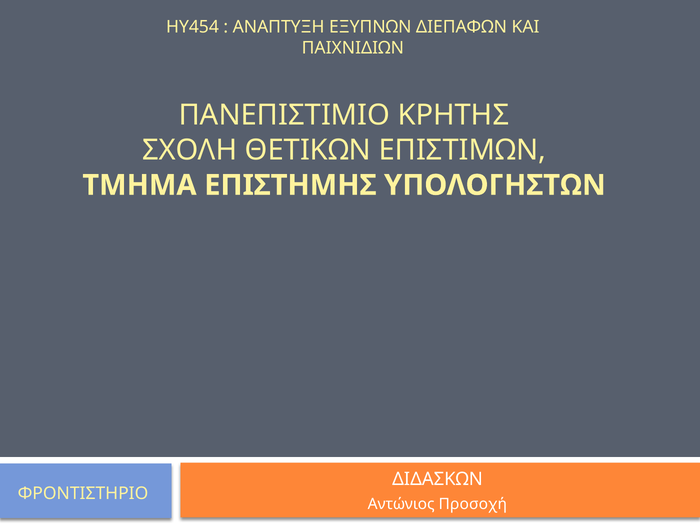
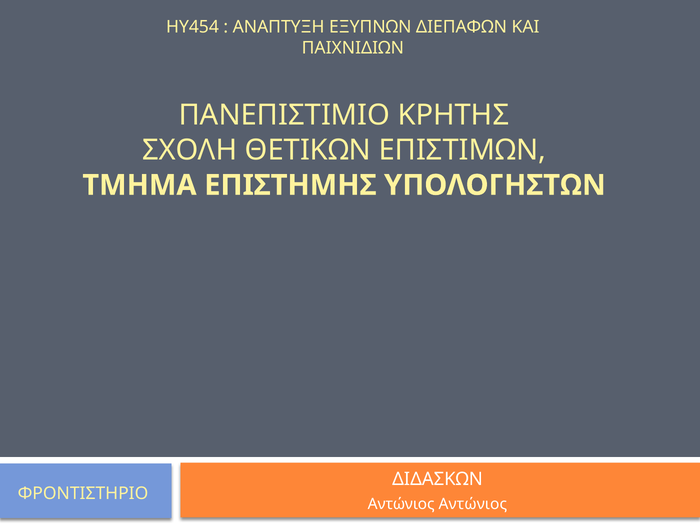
Αντώνιος Προσοχή: Προσοχή -> Αντώνιος
